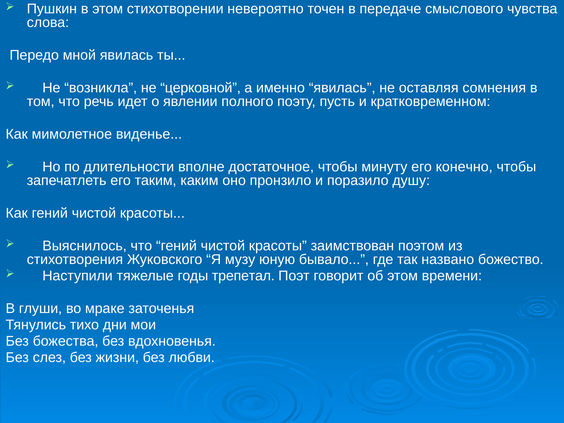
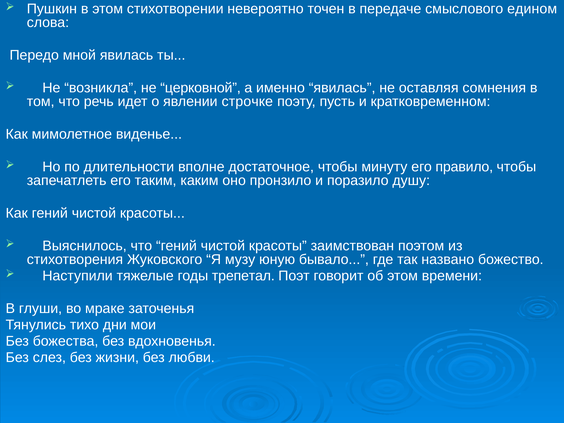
чувства: чувства -> едином
полного: полного -> строчке
конечно: конечно -> правило
